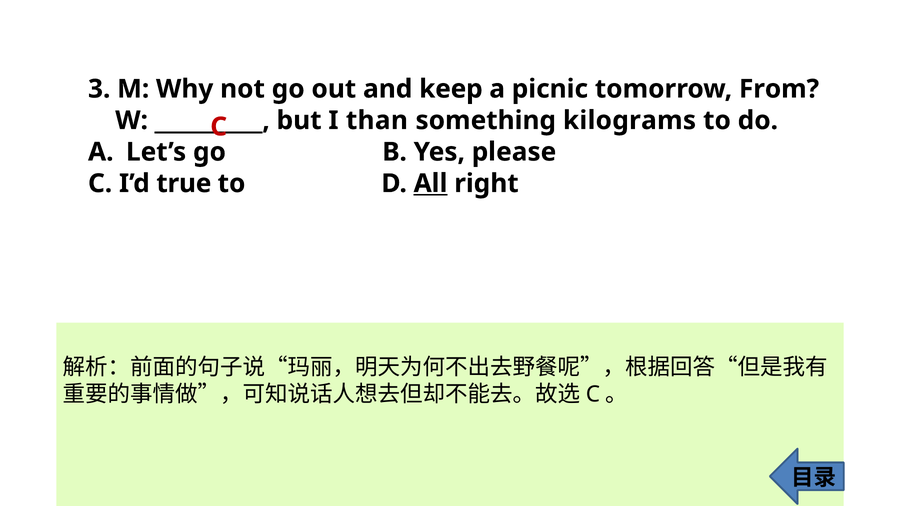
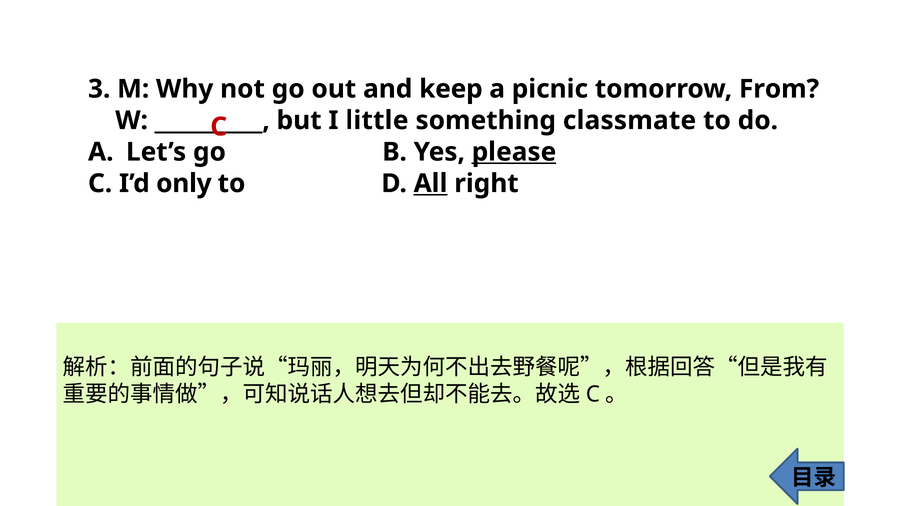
than: than -> little
kilograms: kilograms -> classmate
please underline: none -> present
true: true -> only
